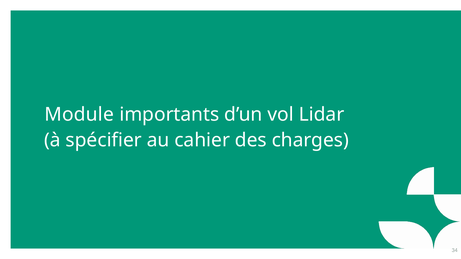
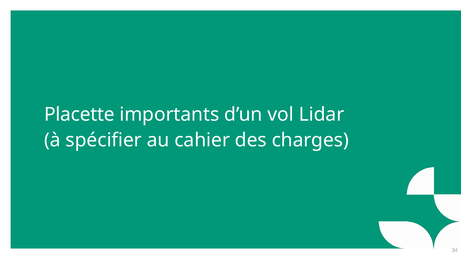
Module: Module -> Placette
